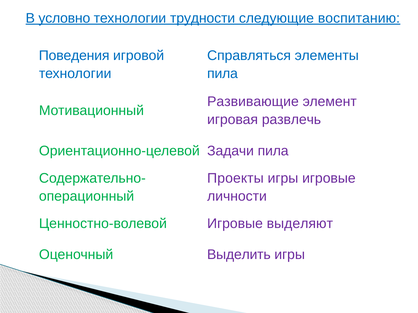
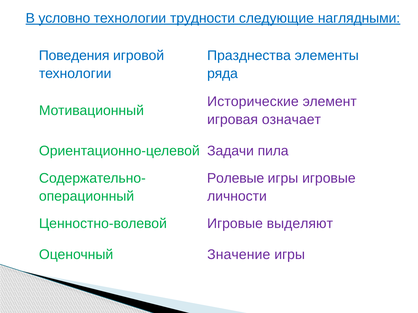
воспитанию: воспитанию -> наглядными
Справляться: Справляться -> Празднества
пила at (222, 74): пила -> ряда
Развивающие: Развивающие -> Исторические
развлечь: развлечь -> означает
Проекты: Проекты -> Ролевые
Выделить: Выделить -> Значение
